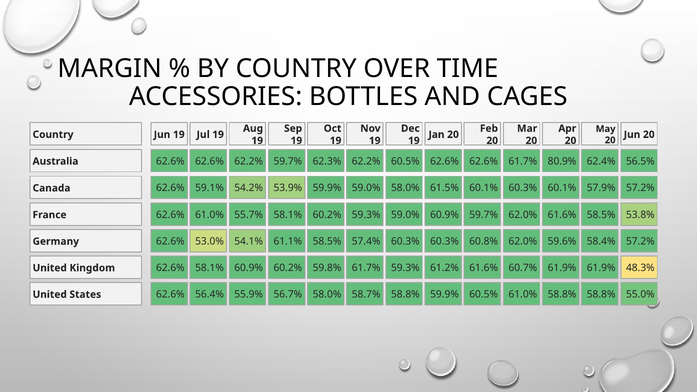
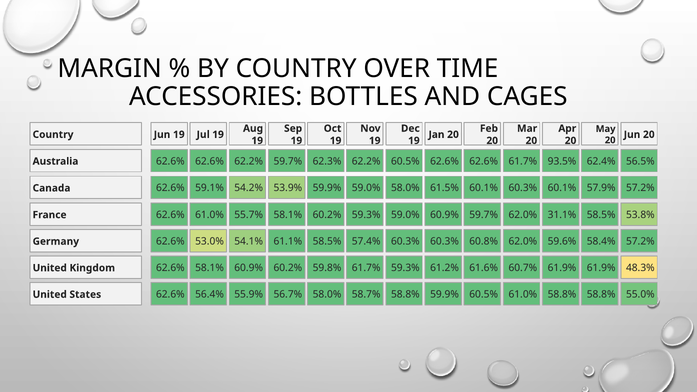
80.9%: 80.9% -> 93.5%
62.0% 61.6%: 61.6% -> 31.1%
